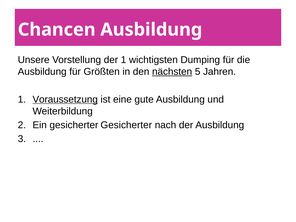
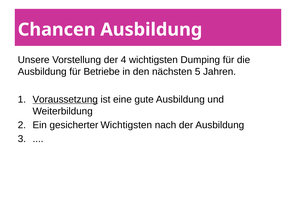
der 1: 1 -> 4
Größten: Größten -> Betriebe
nächsten underline: present -> none
gesicherter Gesicherter: Gesicherter -> Wichtigsten
